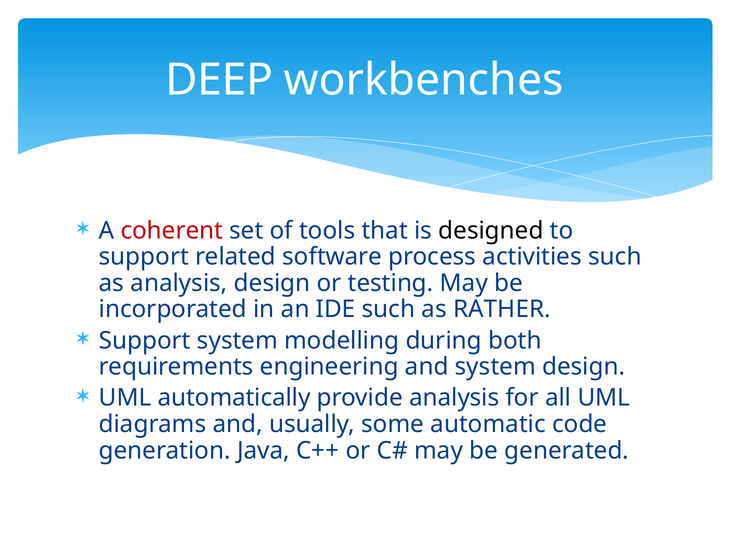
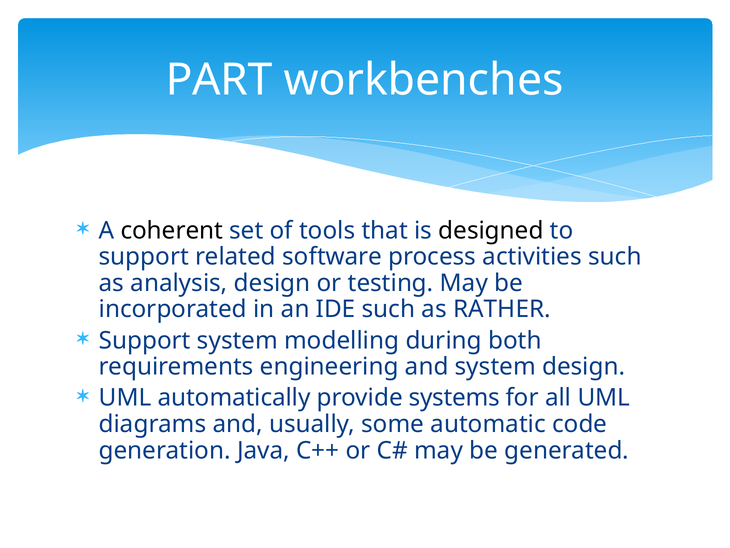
DEEP: DEEP -> PART
coherent colour: red -> black
provide analysis: analysis -> systems
